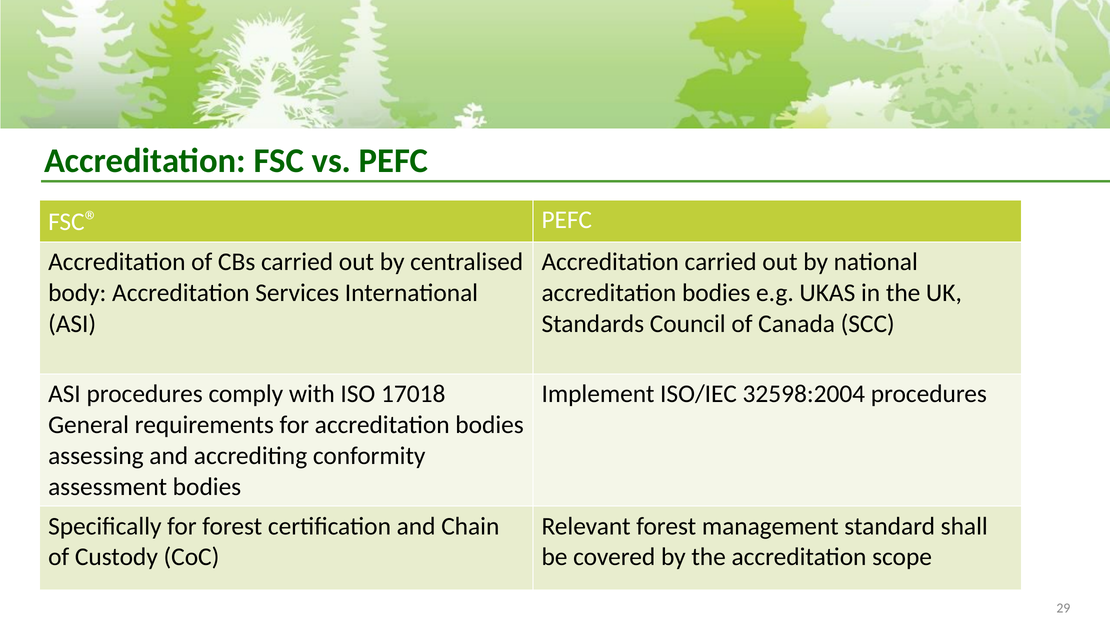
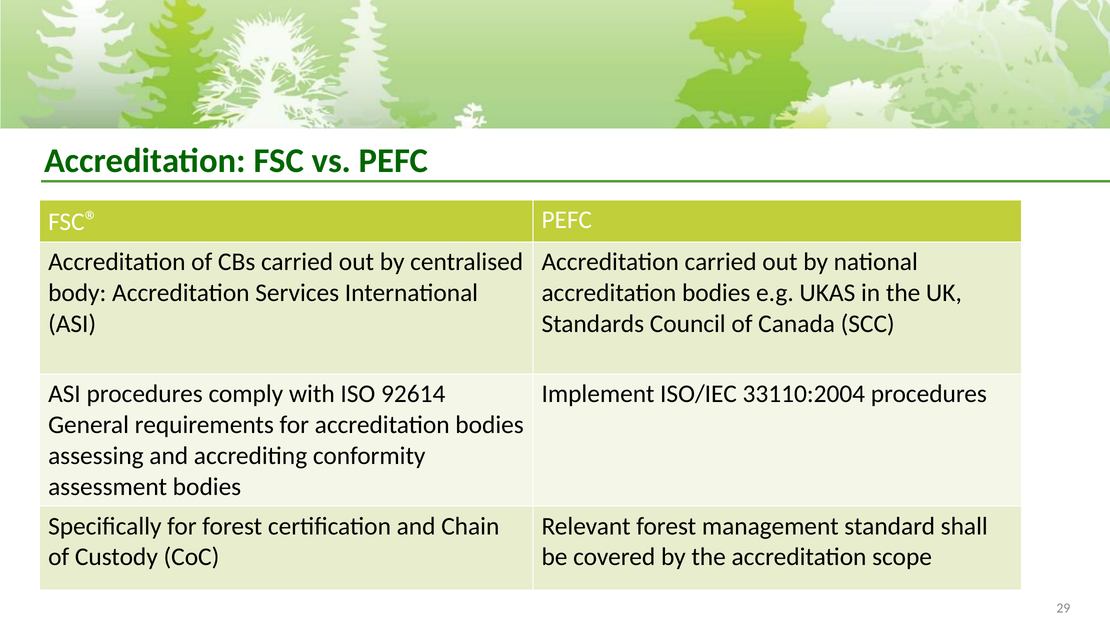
17018: 17018 -> 92614
32598:2004: 32598:2004 -> 33110:2004
